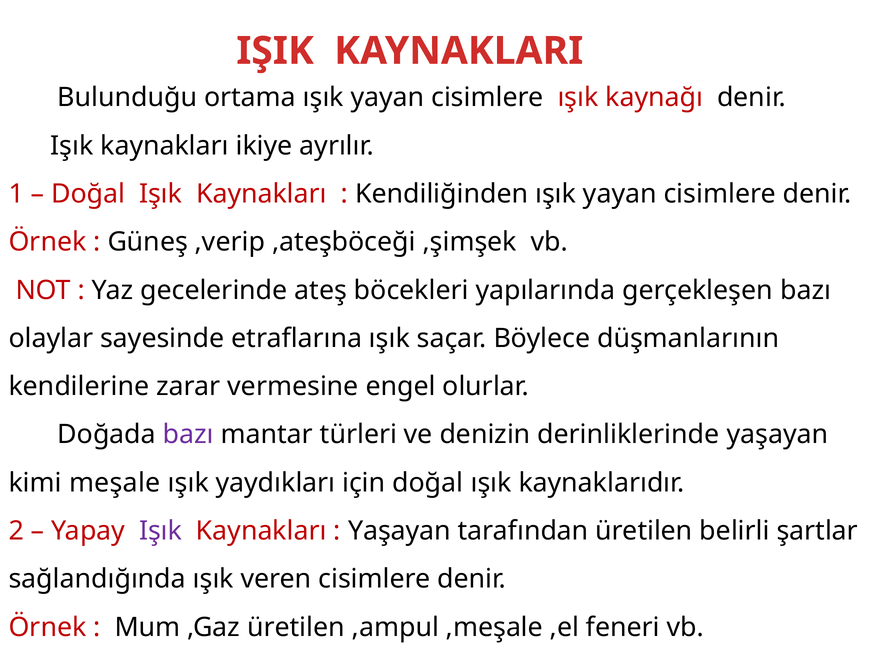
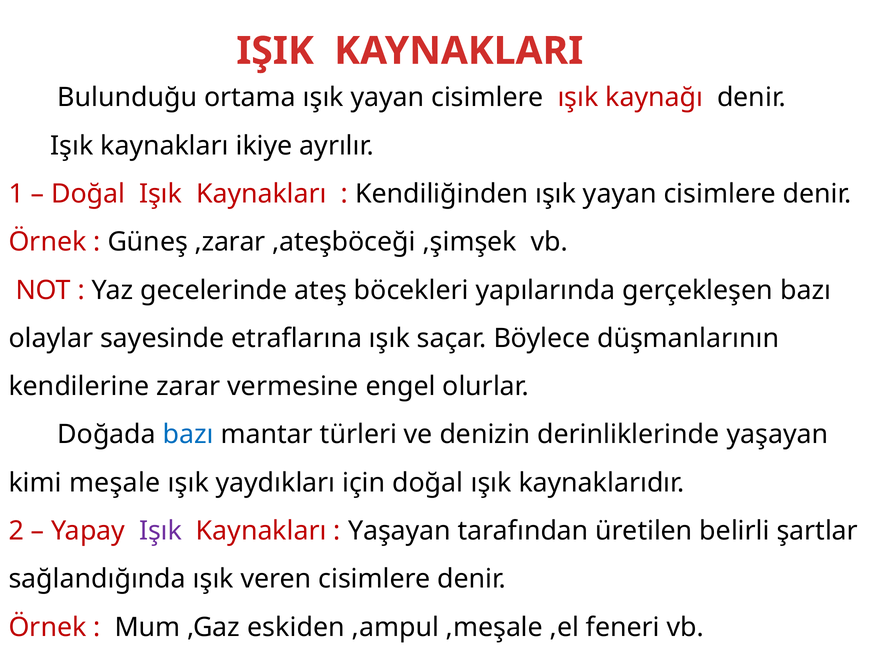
,verip: ,verip -> ,zarar
bazı at (188, 435) colour: purple -> blue
,Gaz üretilen: üretilen -> eskiden
